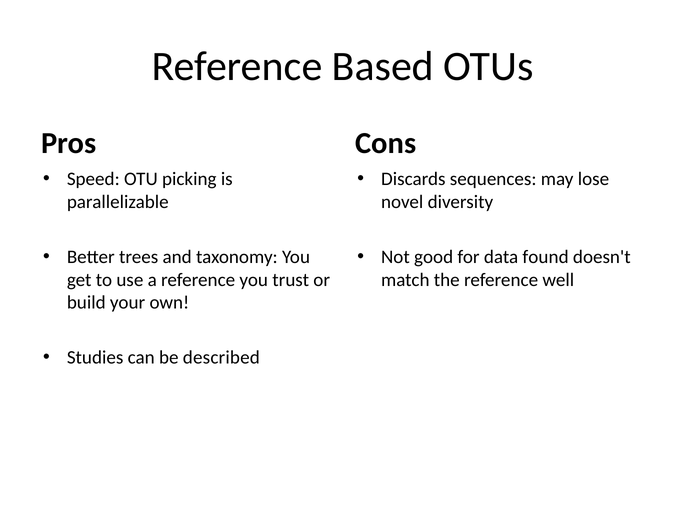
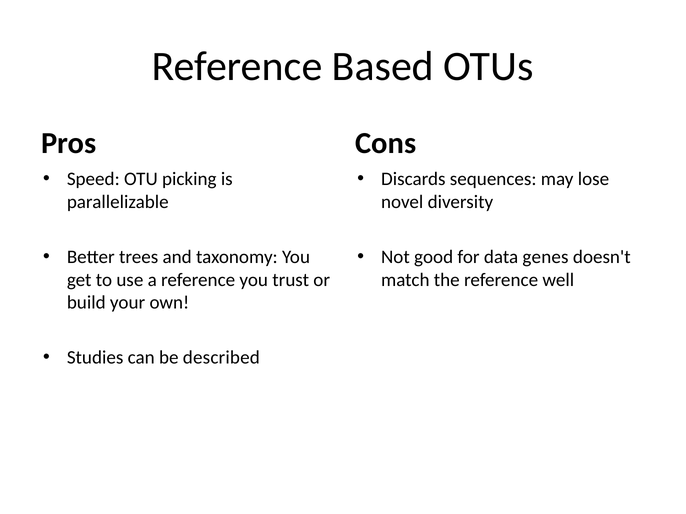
found: found -> genes
